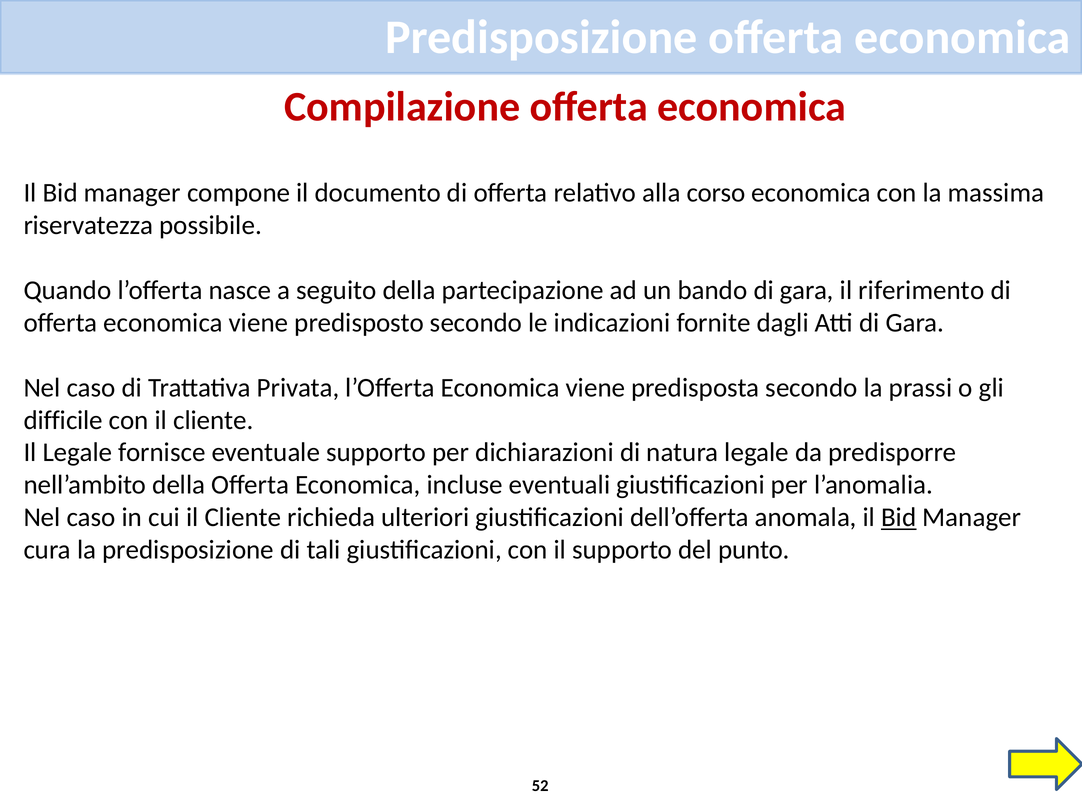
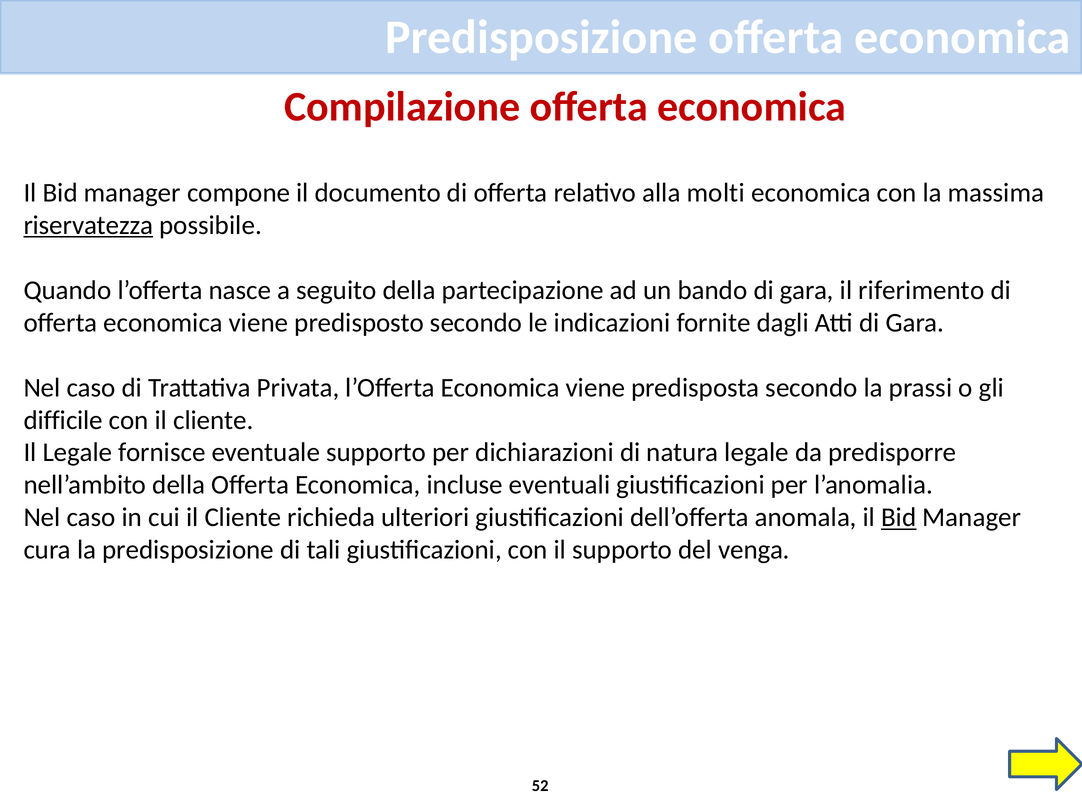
corso: corso -> molti
riservatezza underline: none -> present
punto: punto -> venga
